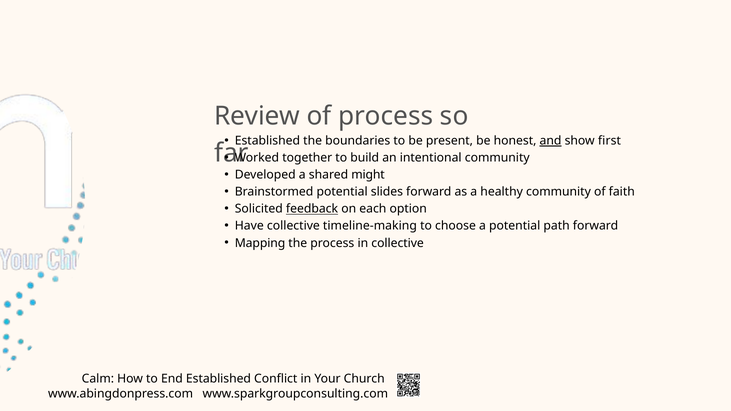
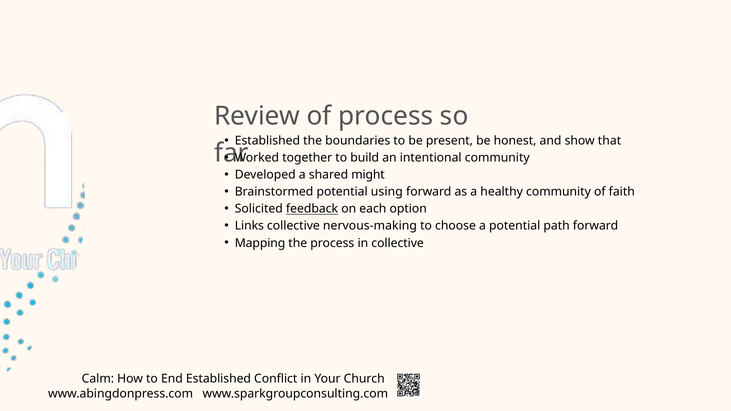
and underline: present -> none
first: first -> that
slides: slides -> using
Have: Have -> Links
timeline-making: timeline-making -> nervous-making
